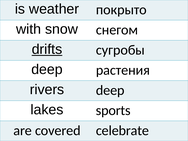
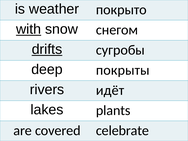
with underline: none -> present
растения: растения -> покрыты
rivers deep: deep -> идёт
sports: sports -> plants
